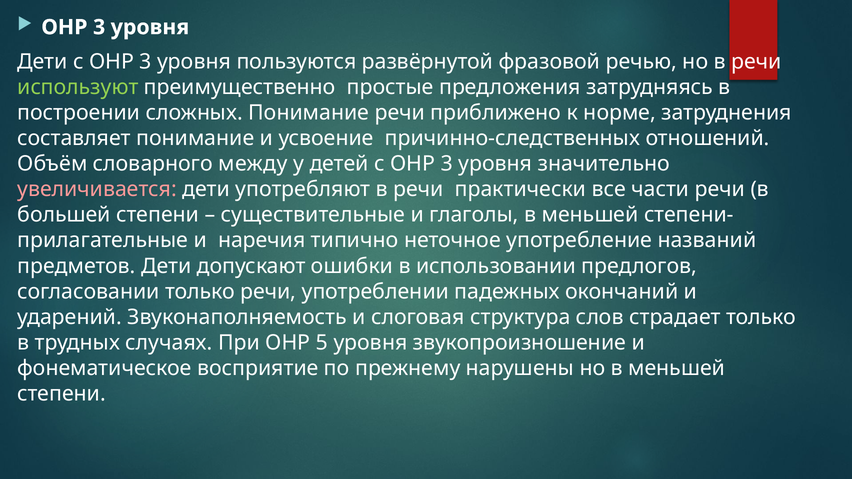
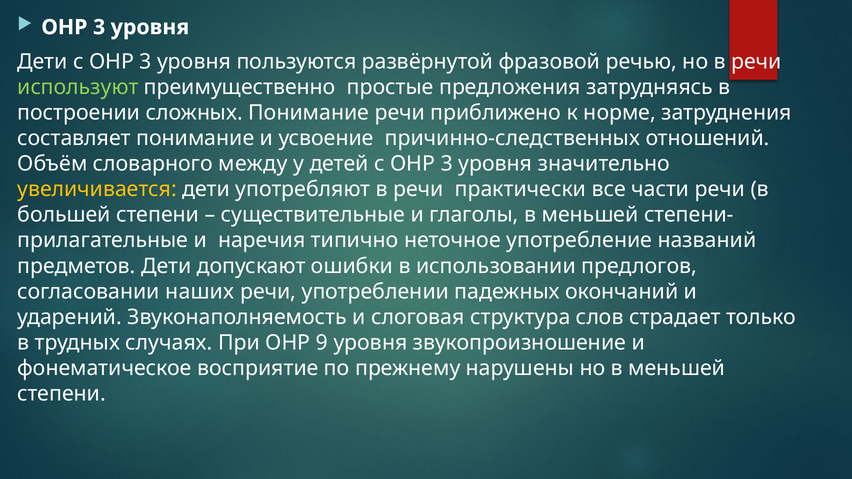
увеличивается colour: pink -> yellow
согласовании только: только -> наших
5: 5 -> 9
